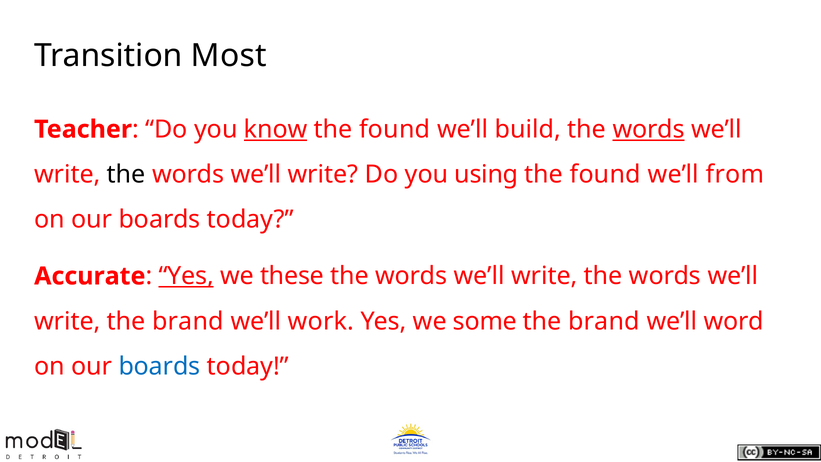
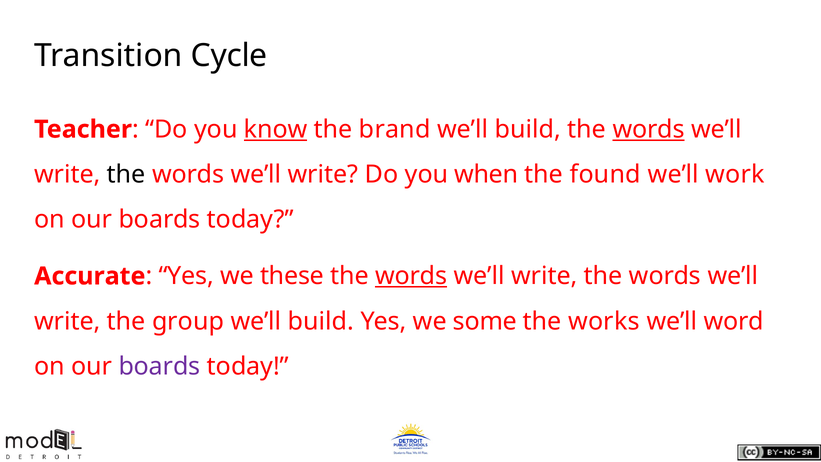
Most: Most -> Cycle
found at (395, 129): found -> brand
using: using -> when
from: from -> work
Yes at (186, 276) underline: present -> none
words at (411, 276) underline: none -> present
write the brand: brand -> group
work at (321, 321): work -> build
brand at (604, 321): brand -> works
boards at (160, 366) colour: blue -> purple
